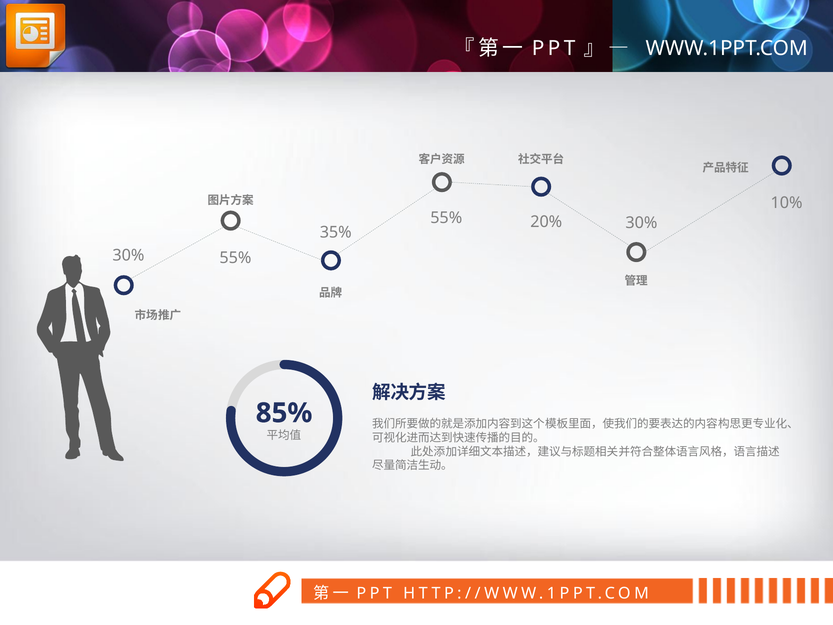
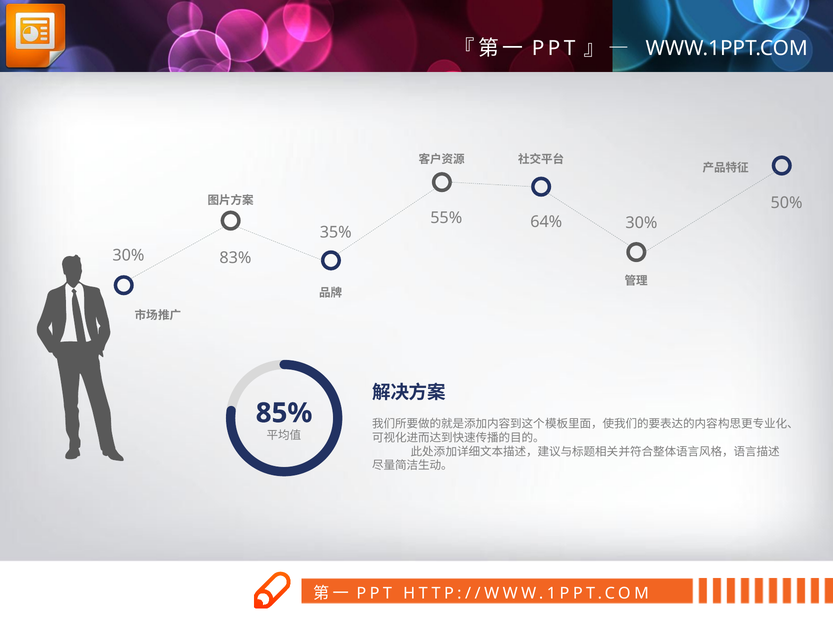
10%: 10% -> 50%
20%: 20% -> 64%
55% at (235, 258): 55% -> 83%
